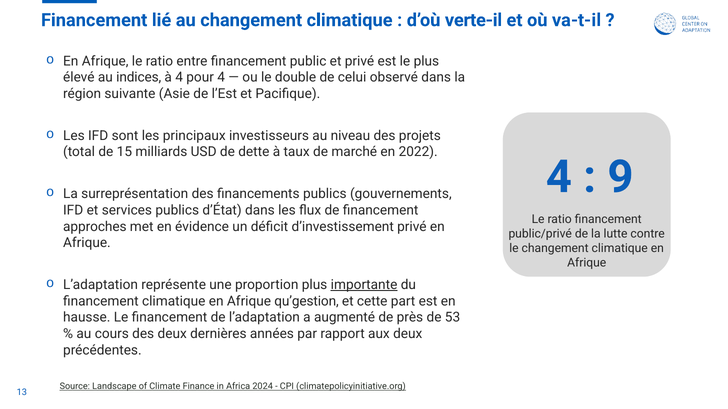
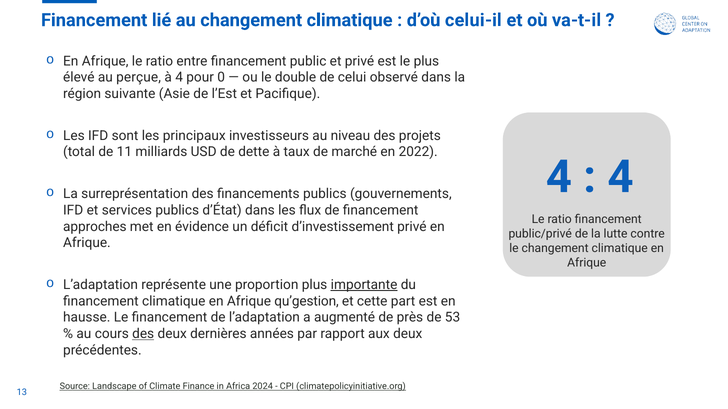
verte-il: verte-il -> celui-il
indices: indices -> perçue
pour 4: 4 -> 0
15: 15 -> 11
9 at (620, 177): 9 -> 4
des at (143, 334) underline: none -> present
